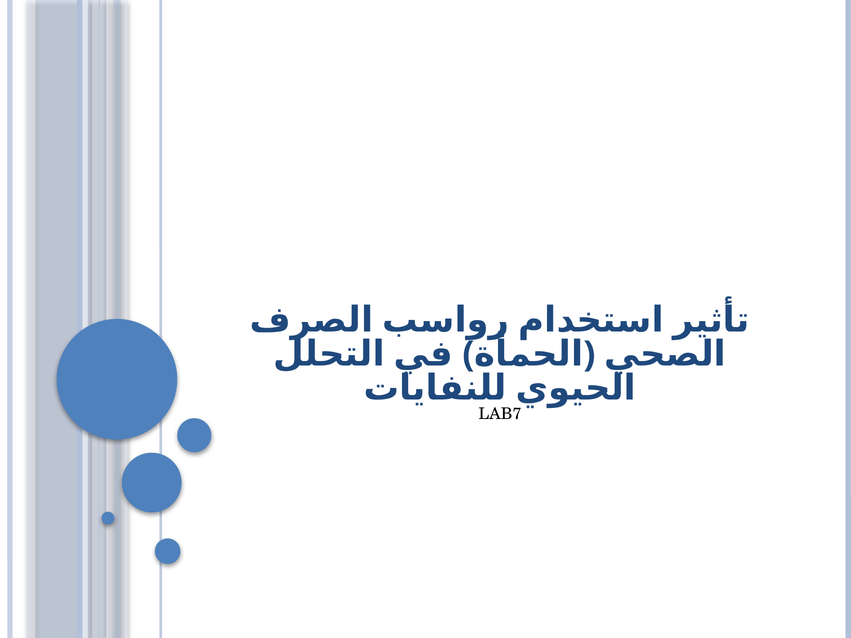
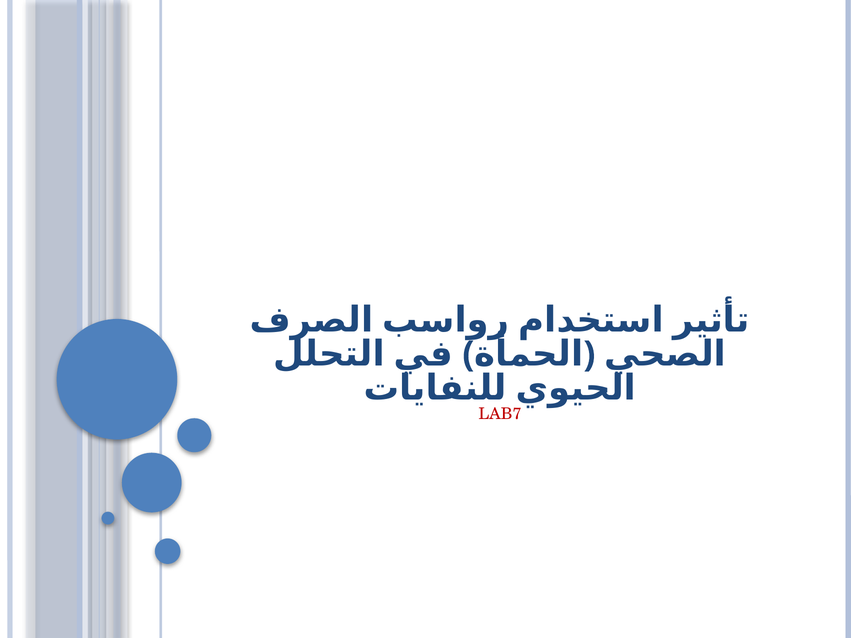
LAB7 colour: black -> red
